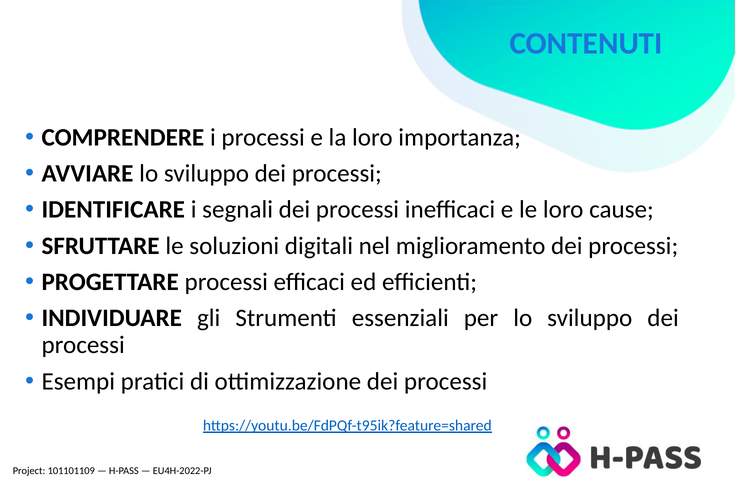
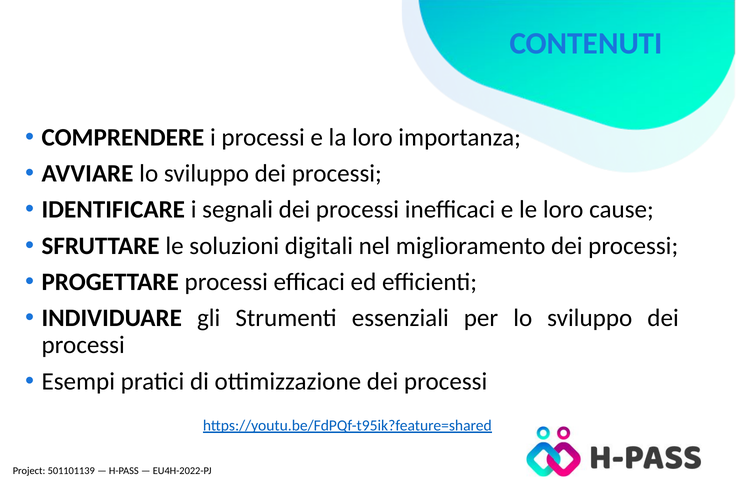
101101109: 101101109 -> 501101139
